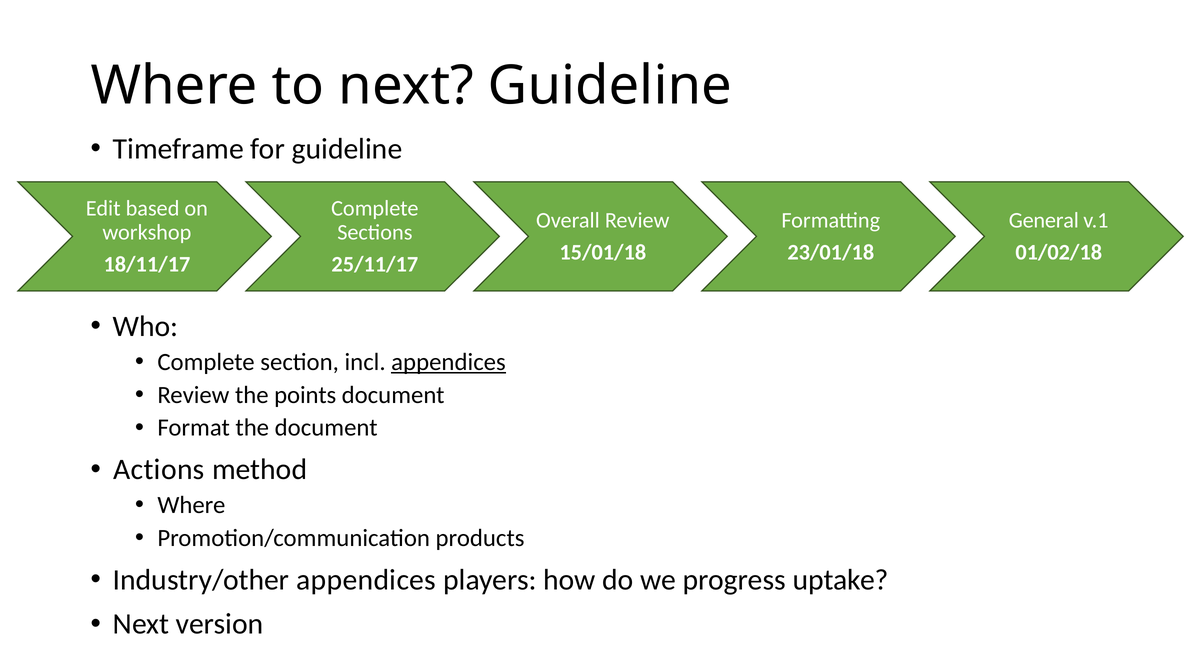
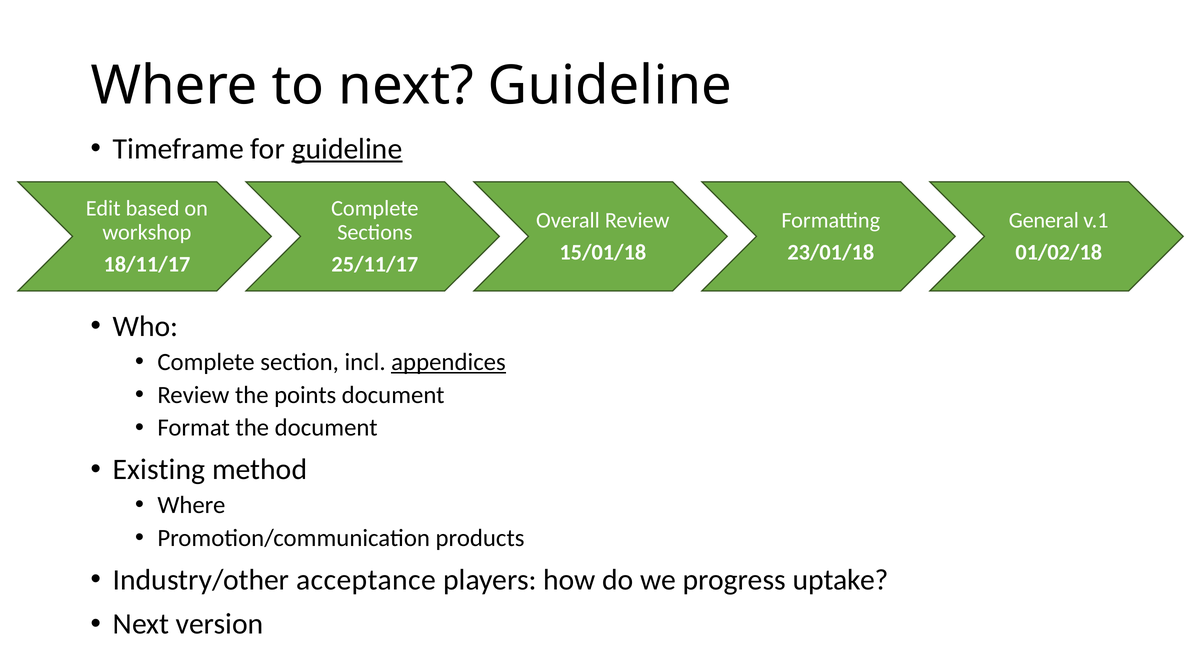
guideline at (347, 149) underline: none -> present
Actions: Actions -> Existing
Industry/other appendices: appendices -> acceptance
